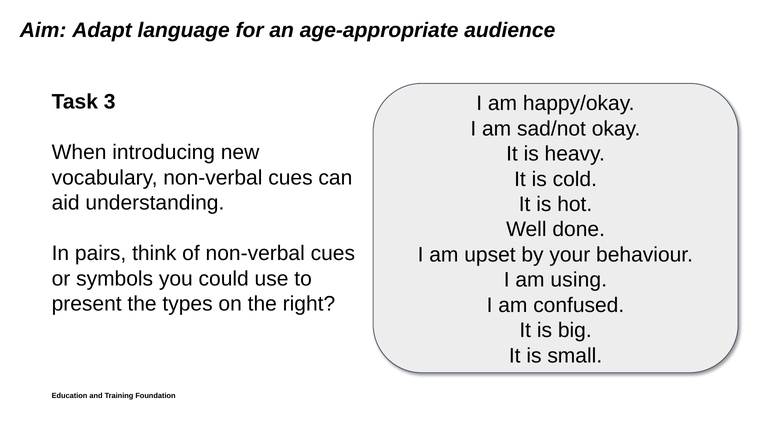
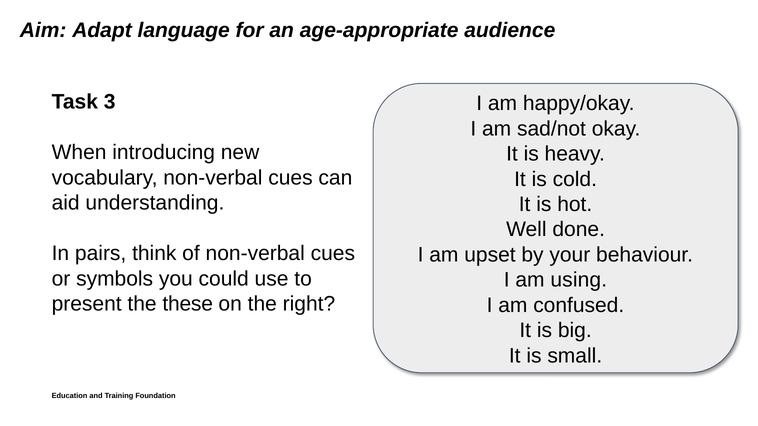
types: types -> these
